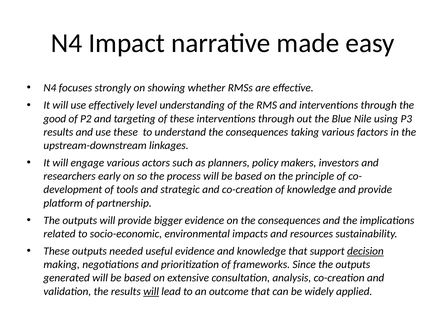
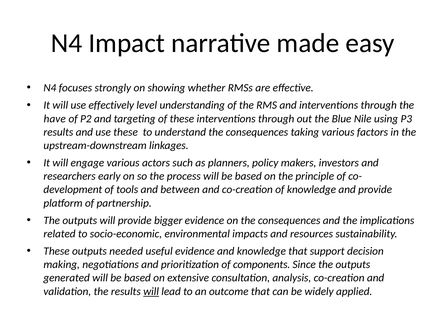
good: good -> have
strategic: strategic -> between
decision underline: present -> none
frameworks: frameworks -> components
